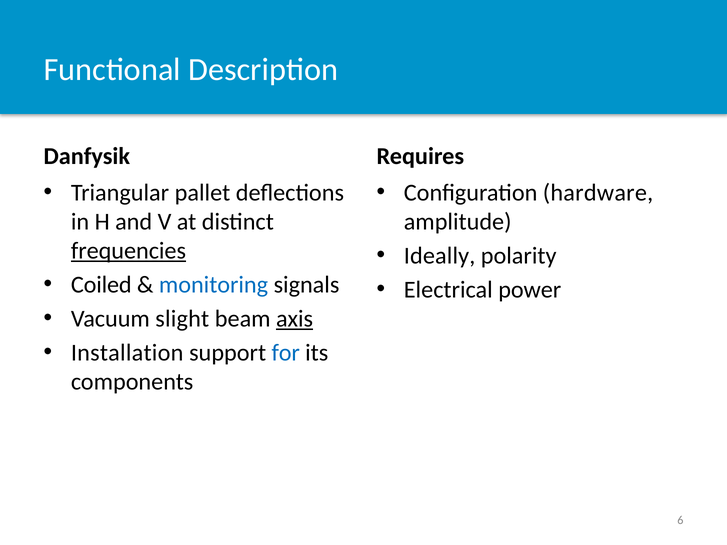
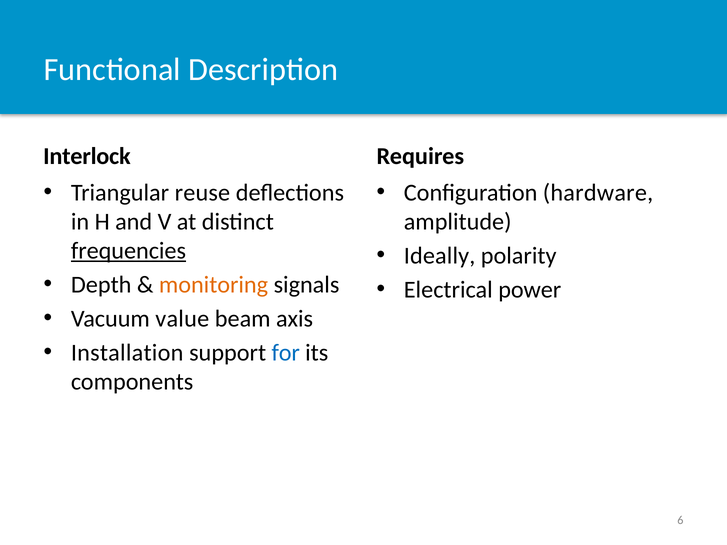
Danfysik: Danfysik -> Interlock
pallet: pallet -> reuse
Coiled: Coiled -> Depth
monitoring colour: blue -> orange
slight: slight -> value
axis underline: present -> none
